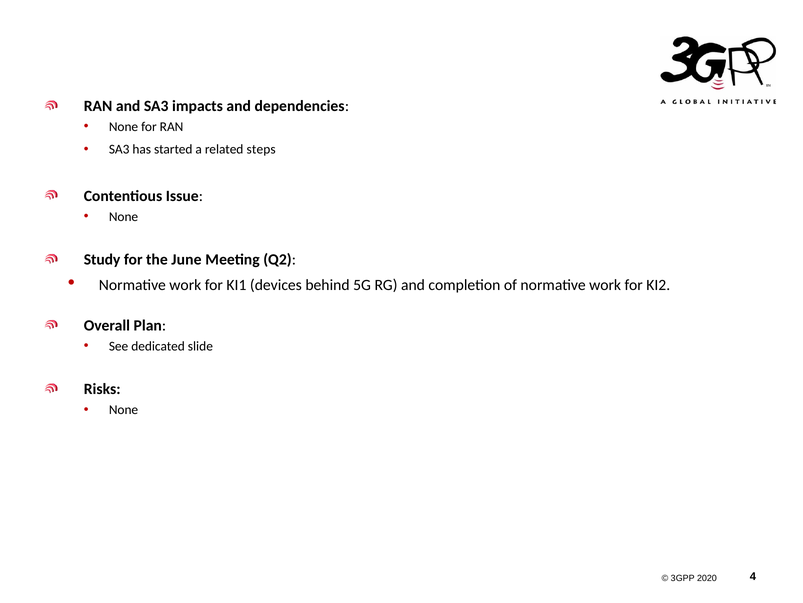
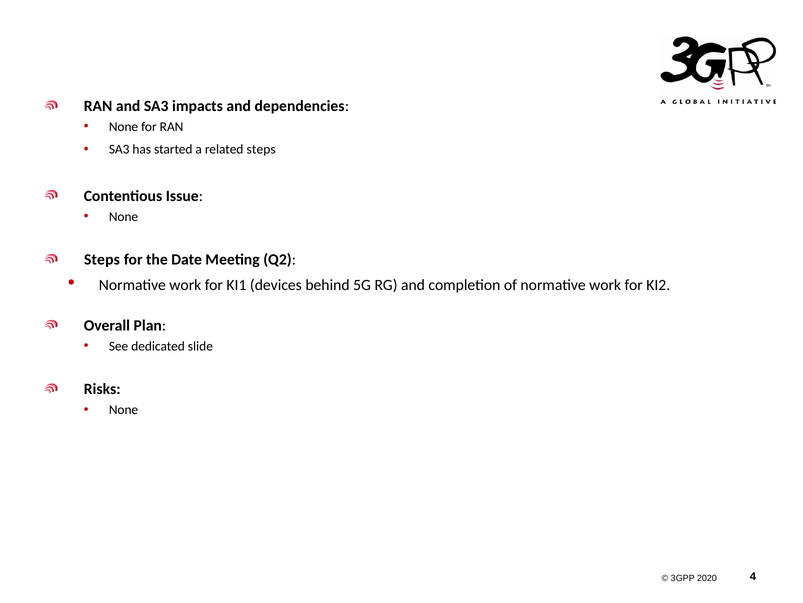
Study at (102, 259): Study -> Steps
June: June -> Date
